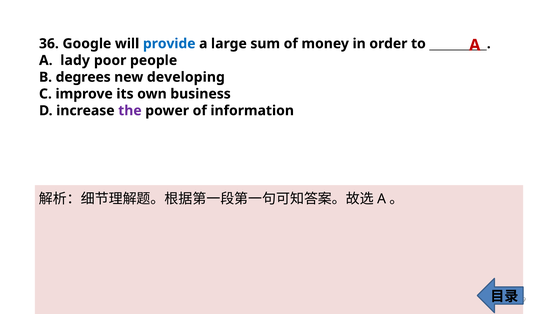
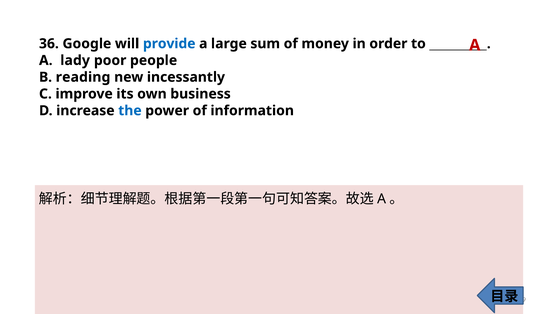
degrees: degrees -> reading
developing: developing -> incessantly
the colour: purple -> blue
